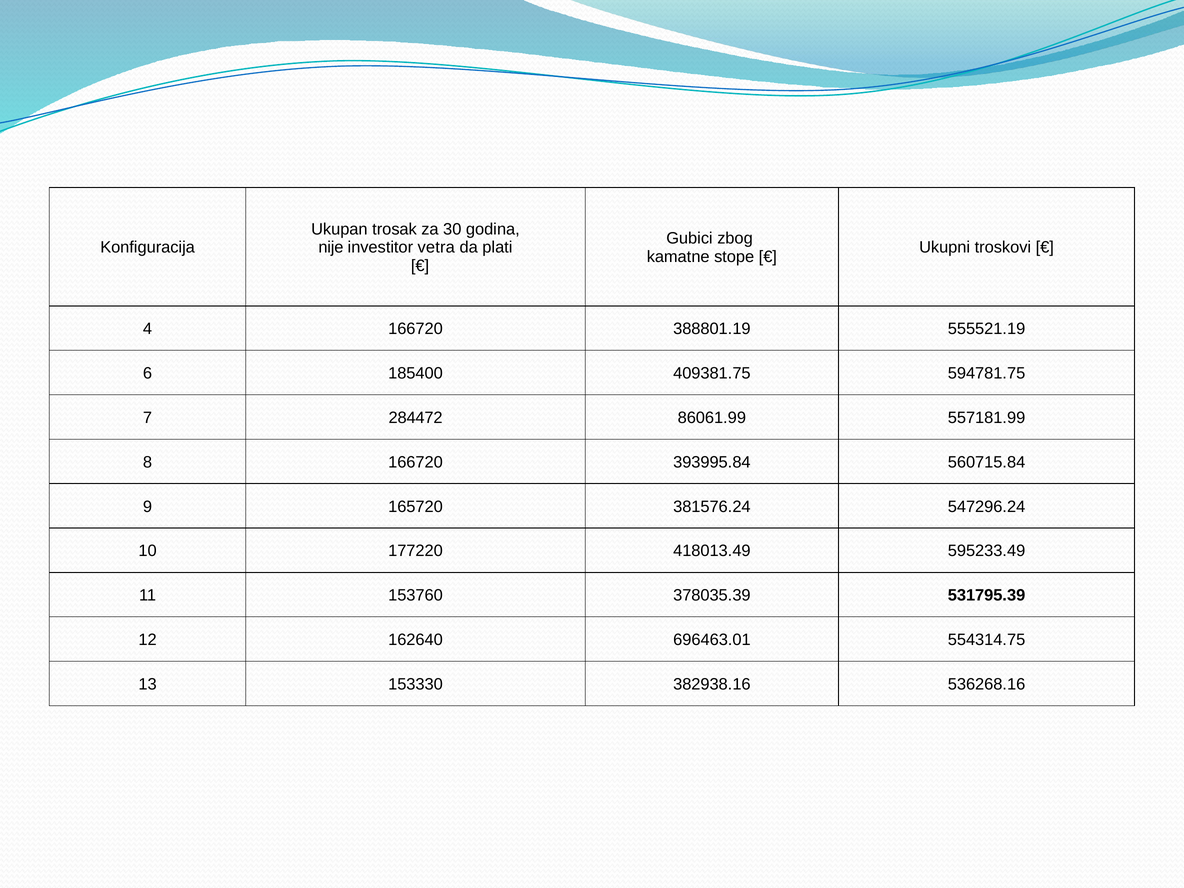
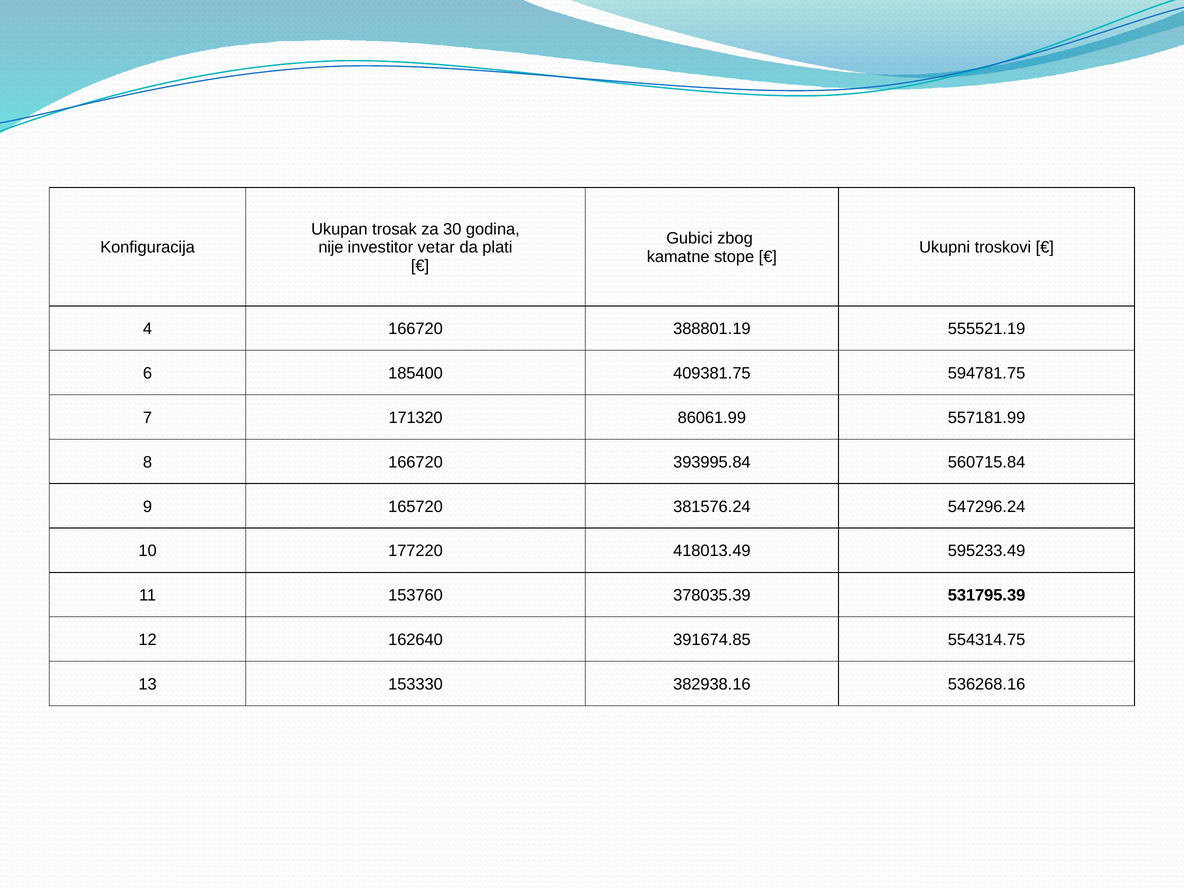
vetra: vetra -> vetar
284472: 284472 -> 171320
696463.01: 696463.01 -> 391674.85
